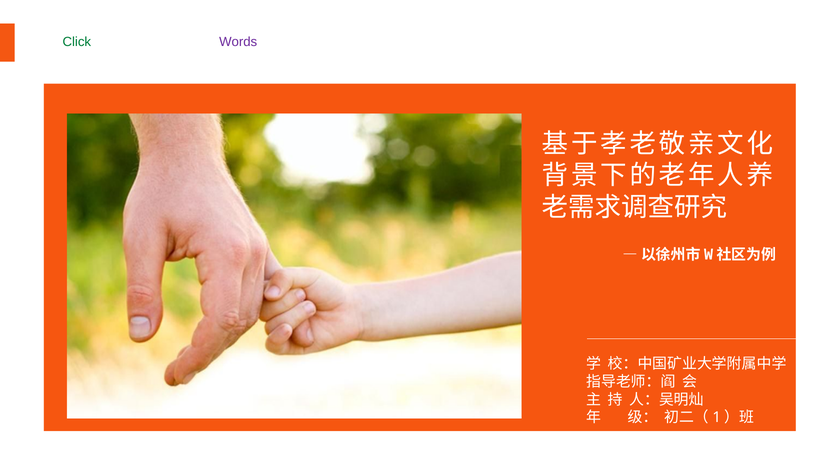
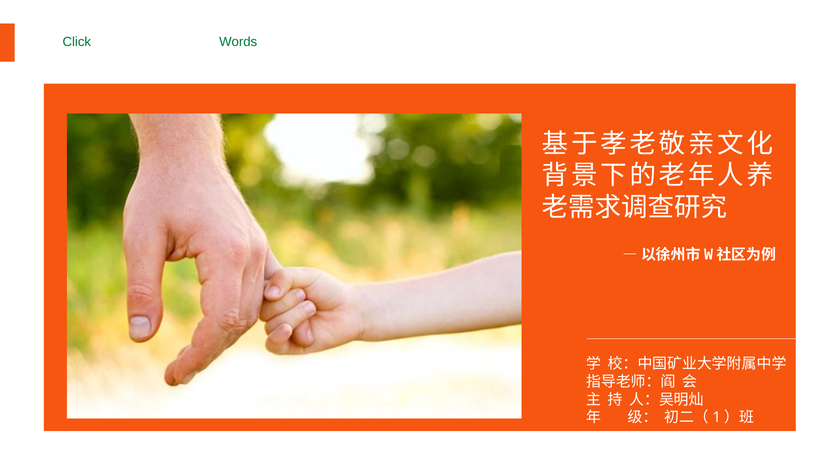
Words colour: purple -> green
